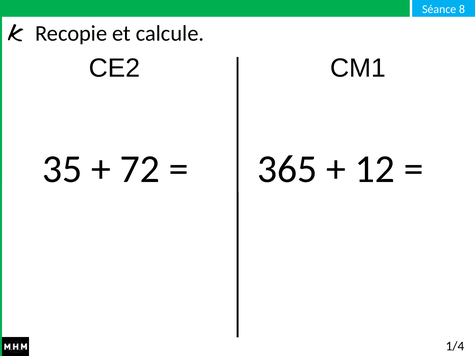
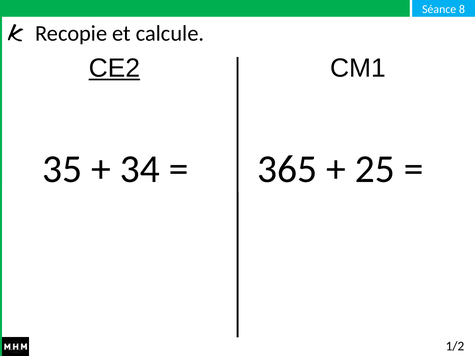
CE2 underline: none -> present
72: 72 -> 34
12: 12 -> 25
1/4: 1/4 -> 1/2
